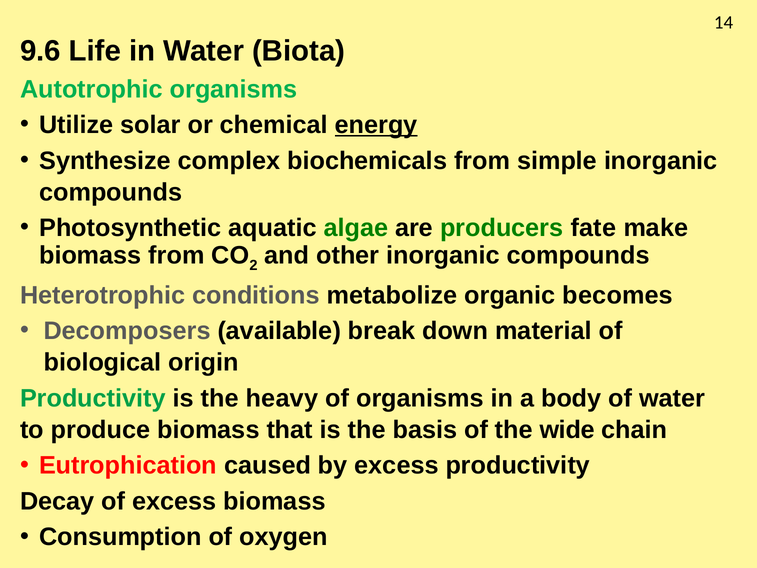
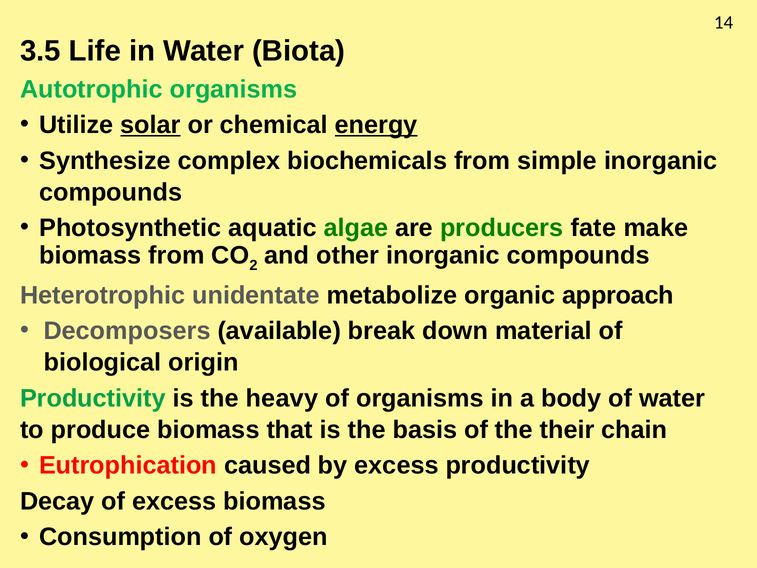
9.6: 9.6 -> 3.5
solar underline: none -> present
conditions: conditions -> unidentate
becomes: becomes -> approach
wide: wide -> their
